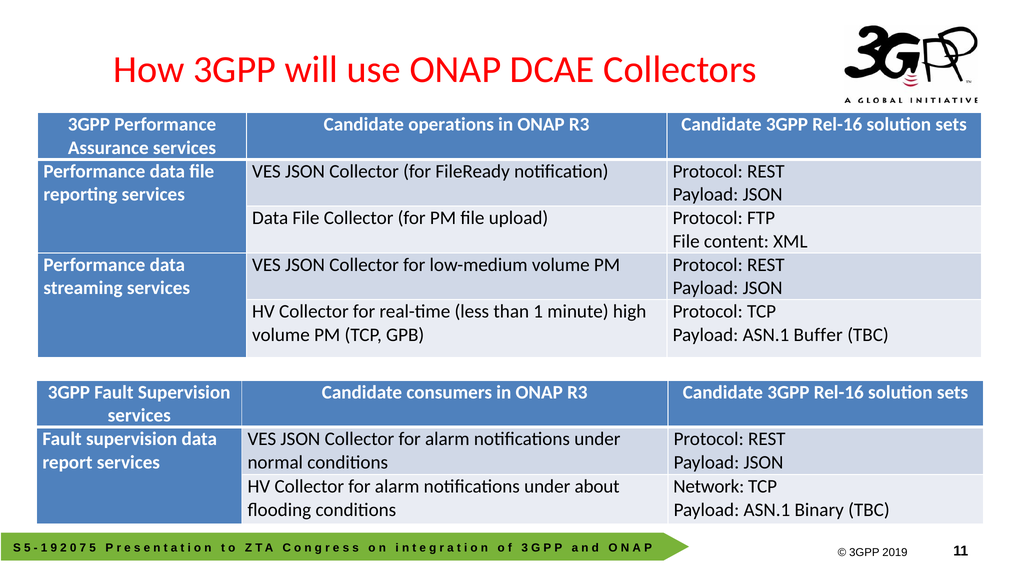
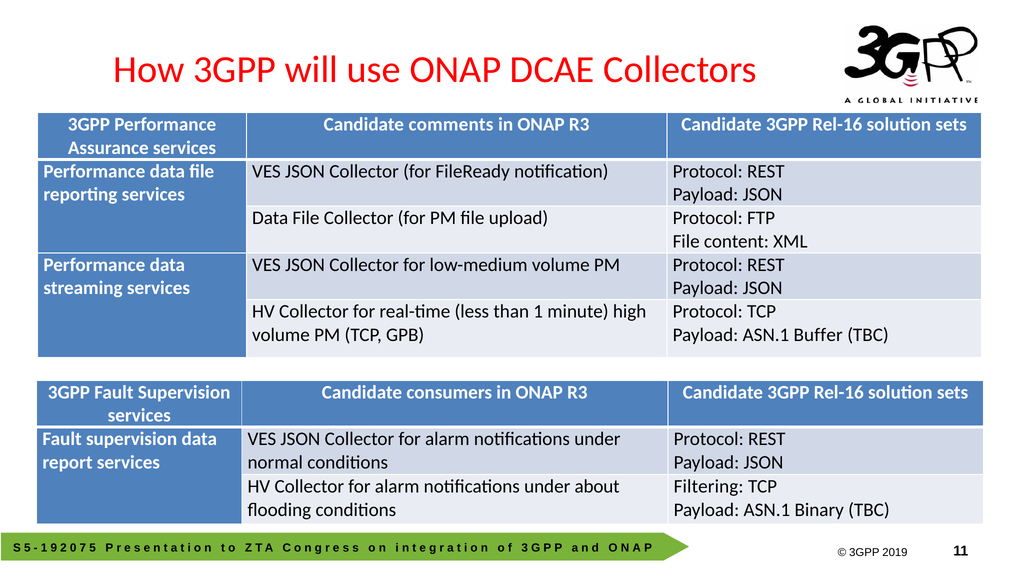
operations: operations -> comments
Network: Network -> Filtering
